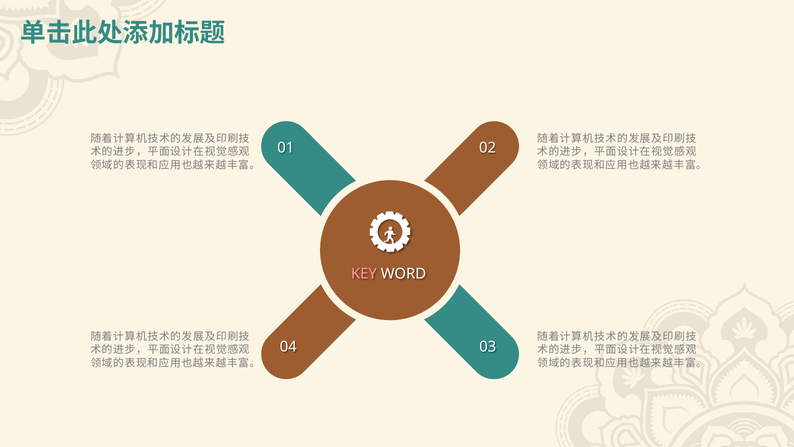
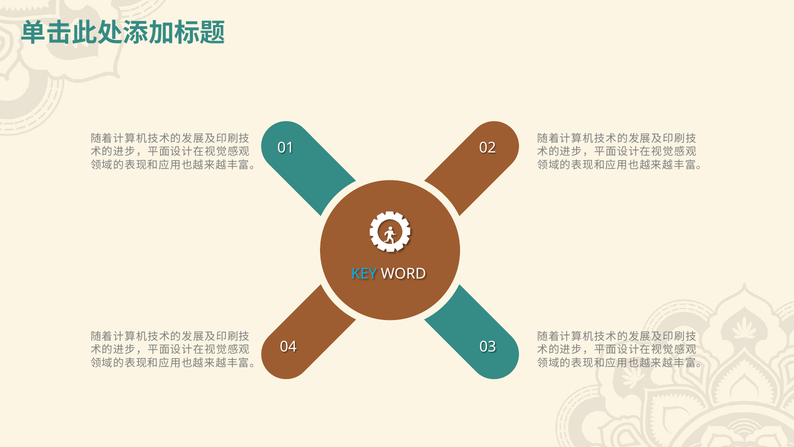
KEY colour: pink -> light blue
